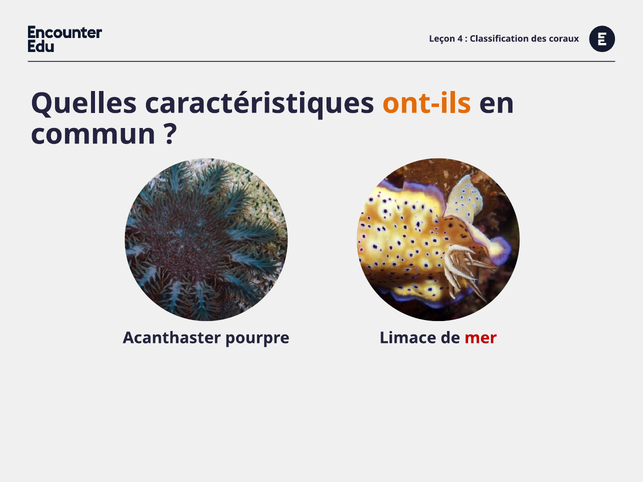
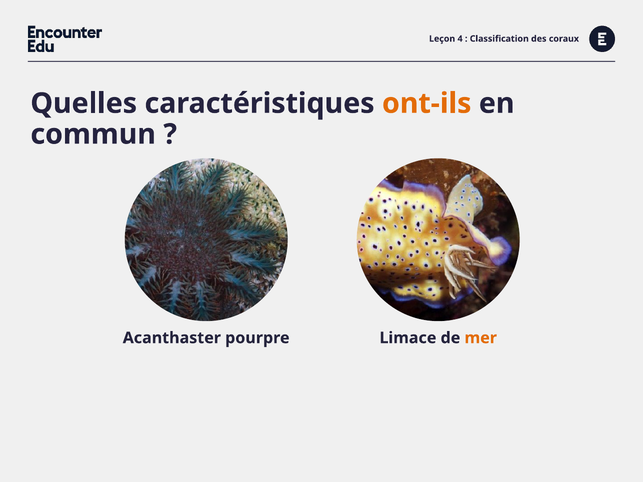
mer colour: red -> orange
